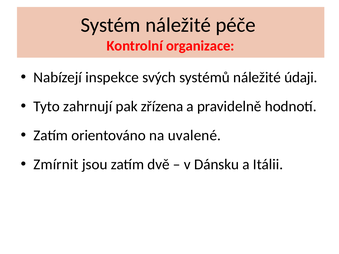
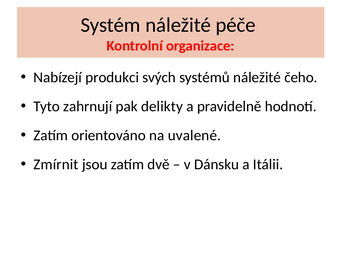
inspekce: inspekce -> produkci
údaji: údaji -> čeho
zřízena: zřízena -> delikty
